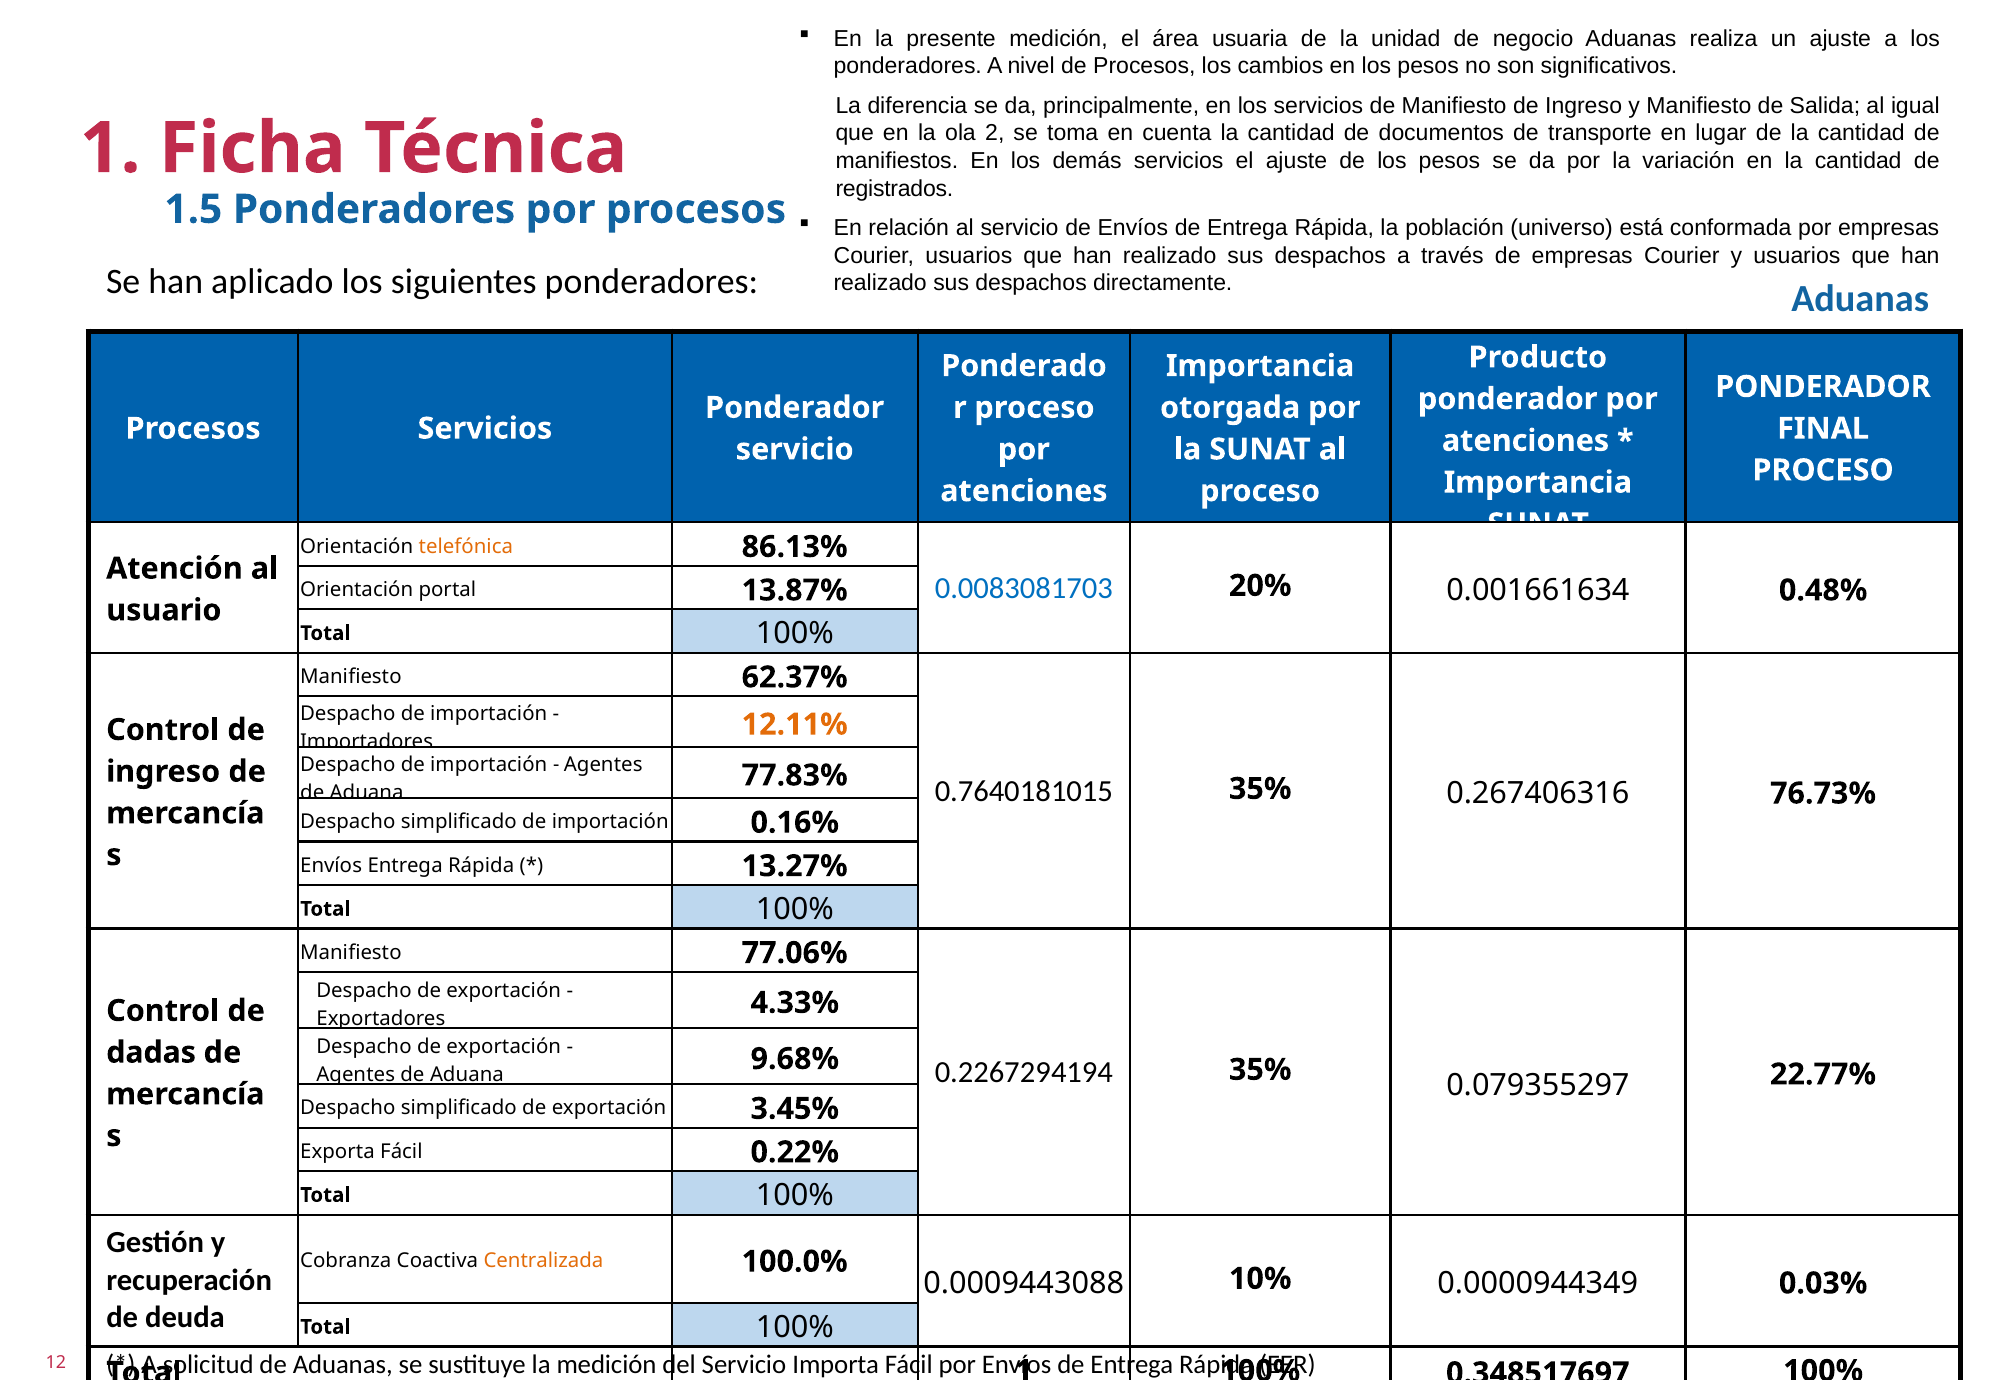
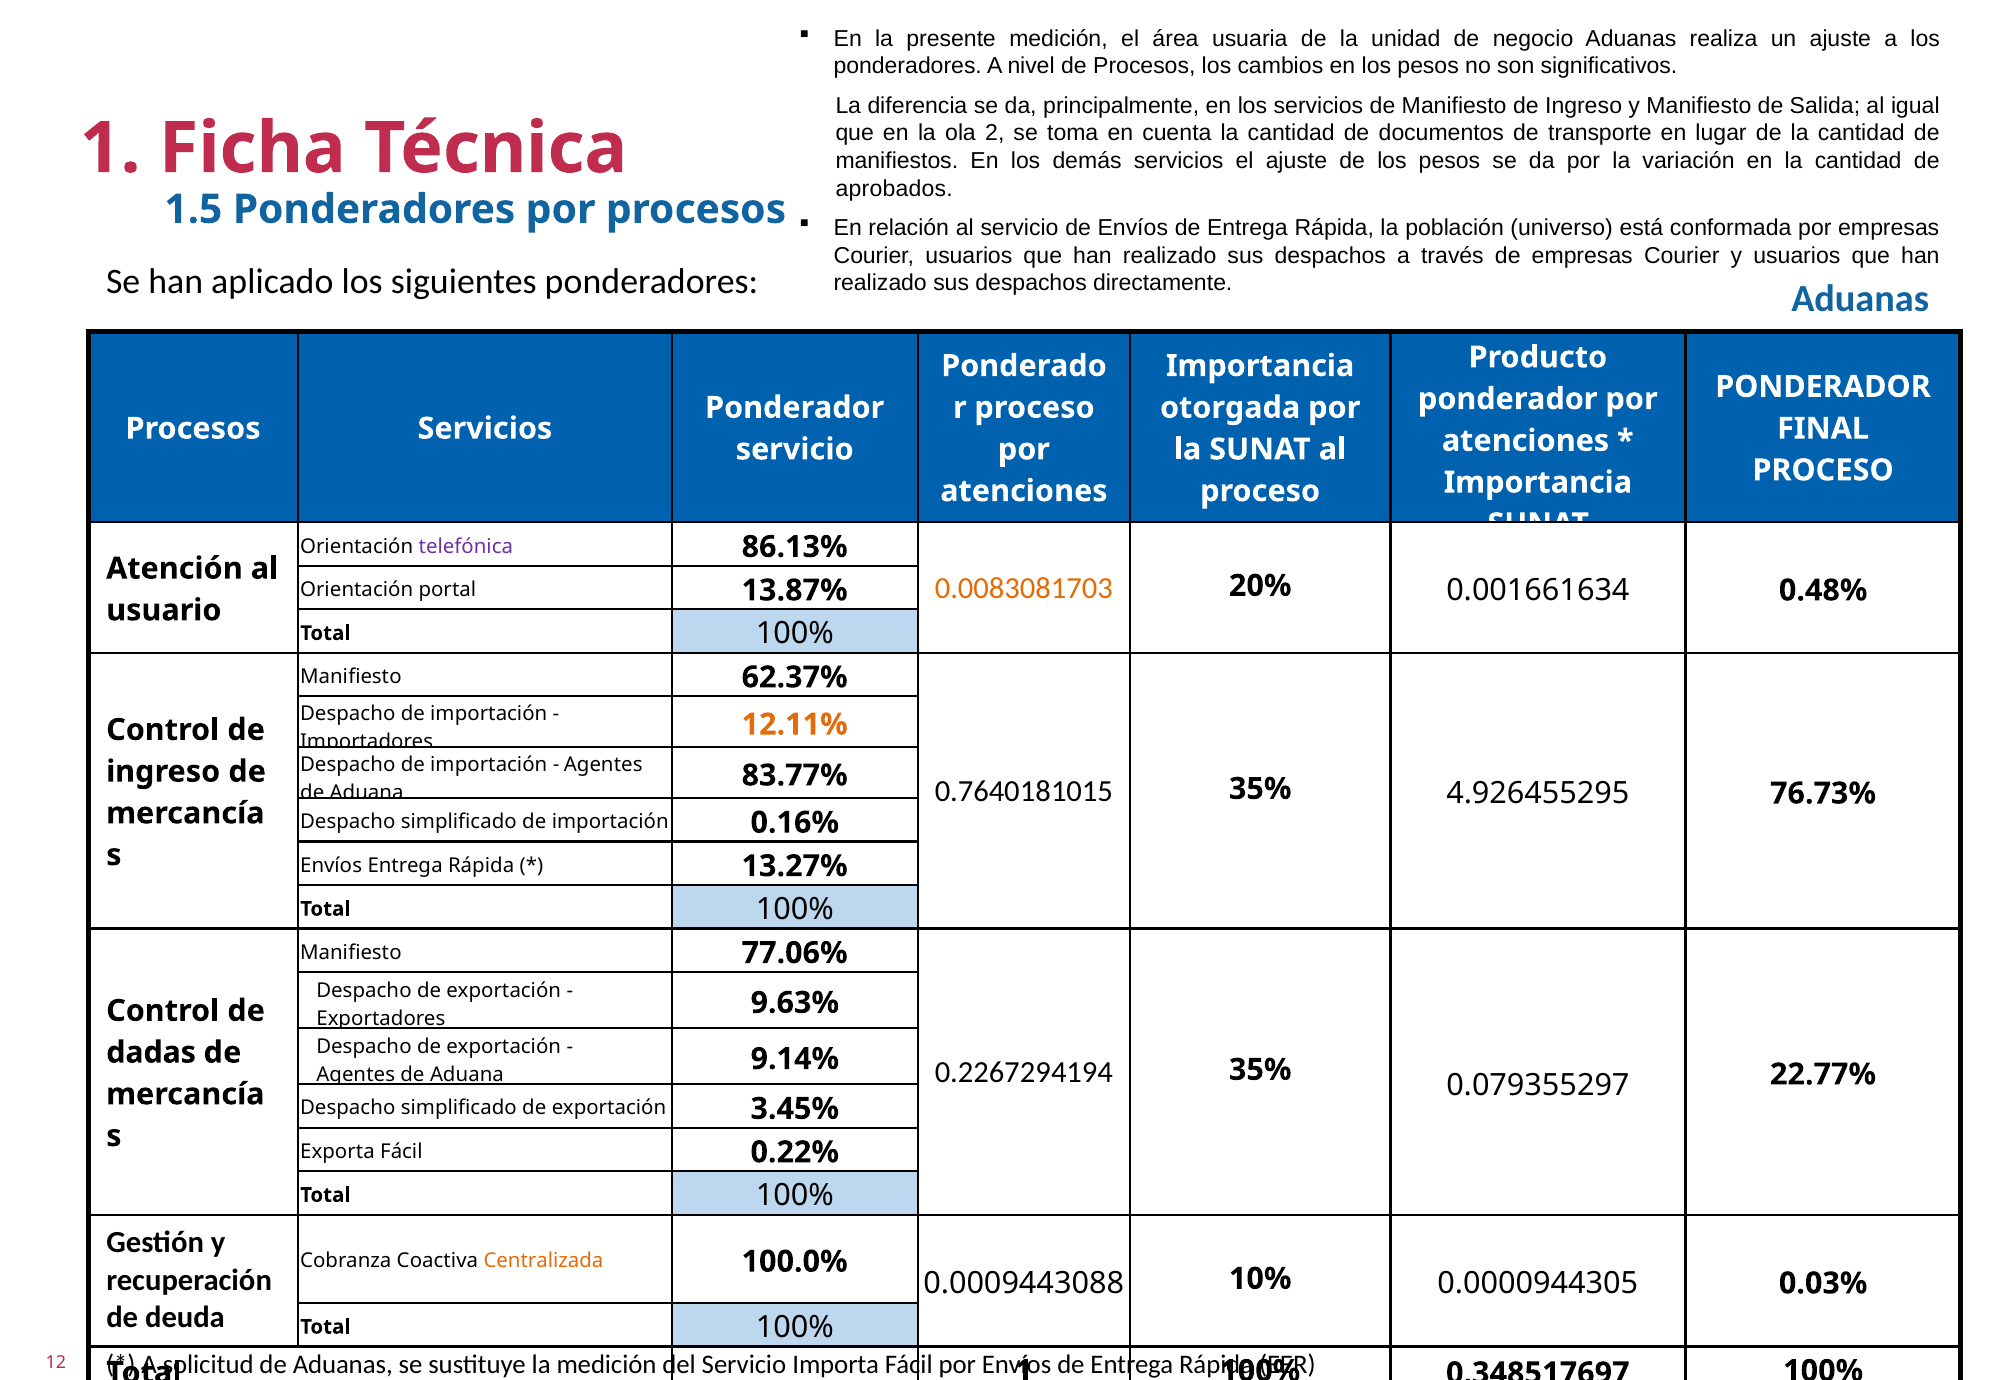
registrados: registrados -> aprobados
telefónica colour: orange -> purple
0.0083081703 colour: blue -> orange
0.267406316: 0.267406316 -> 4.926455295
77.83%: 77.83% -> 83.77%
4.33%: 4.33% -> 9.63%
9.68%: 9.68% -> 9.14%
0.0000944349: 0.0000944349 -> 0.0000944305
